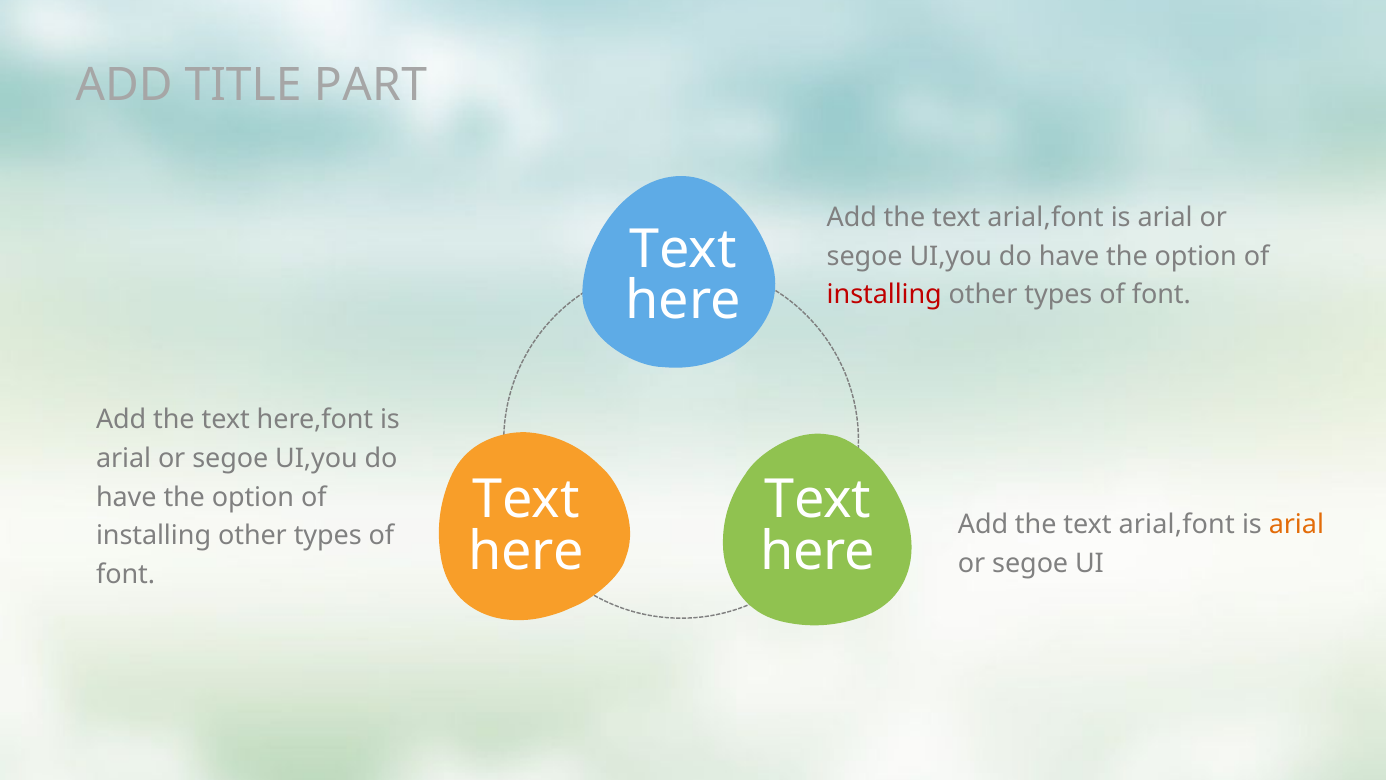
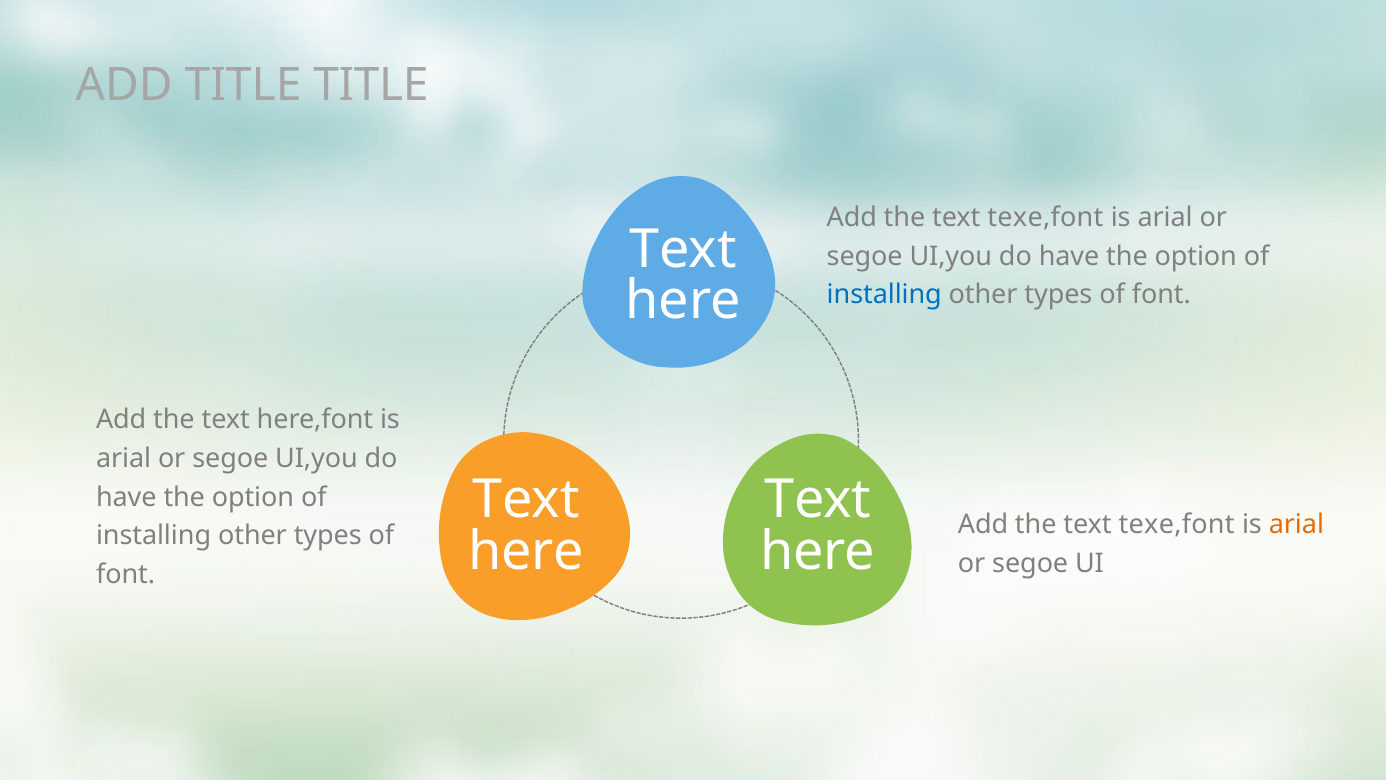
TITLE PART: PART -> TITLE
arial,font at (1045, 217): arial,font -> texe,font
installing at (884, 295) colour: red -> blue
arial,font at (1177, 524): arial,font -> texe,font
